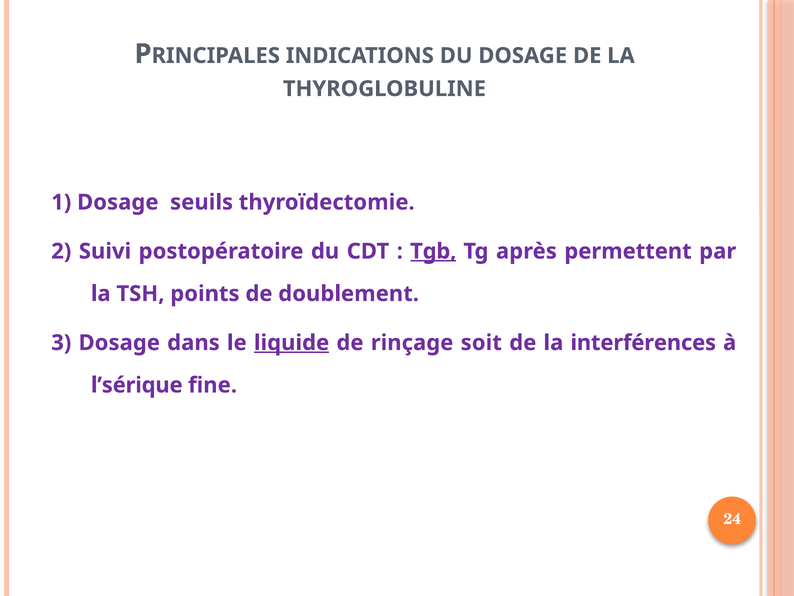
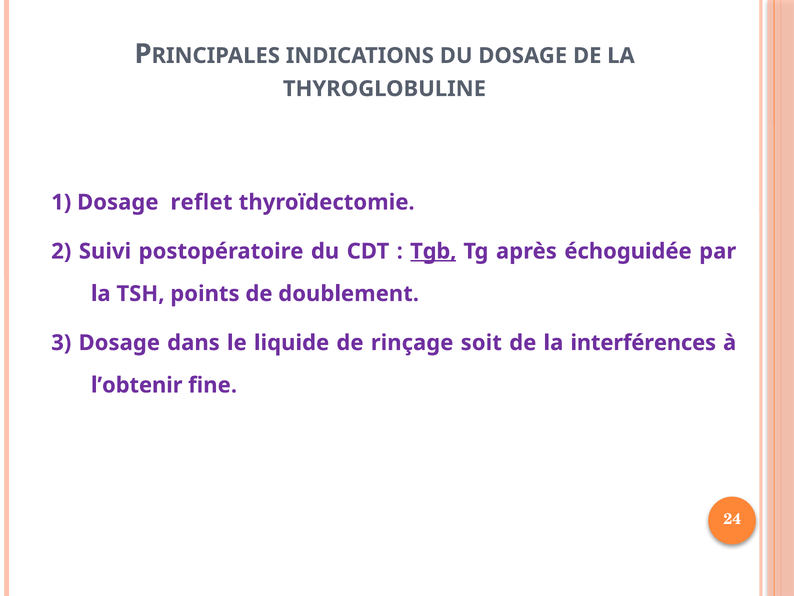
seuils: seuils -> reflet
permettent: permettent -> échoguidée
liquide underline: present -> none
l’sérique: l’sérique -> l’obtenir
